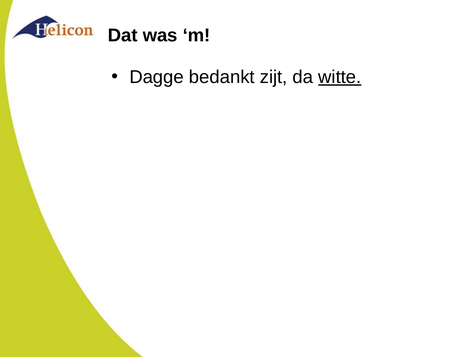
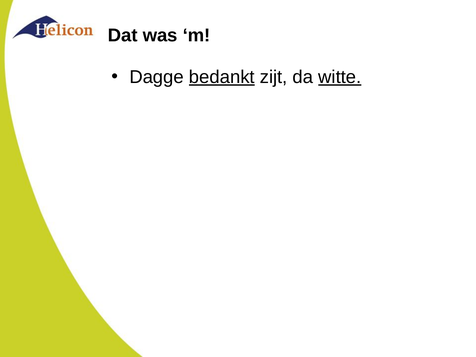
bedankt underline: none -> present
